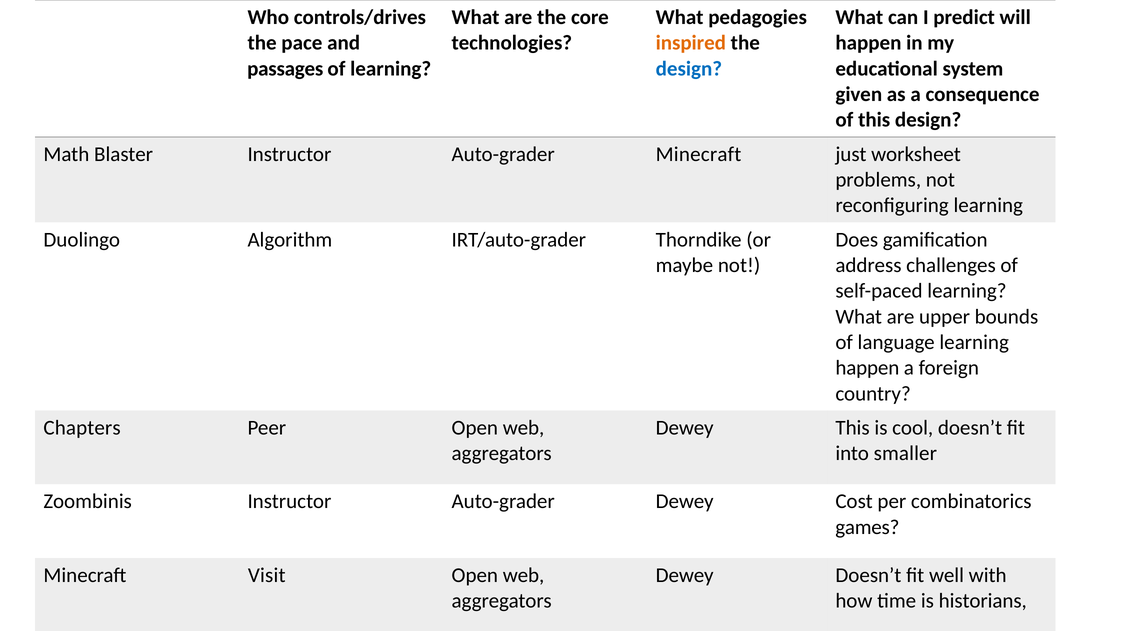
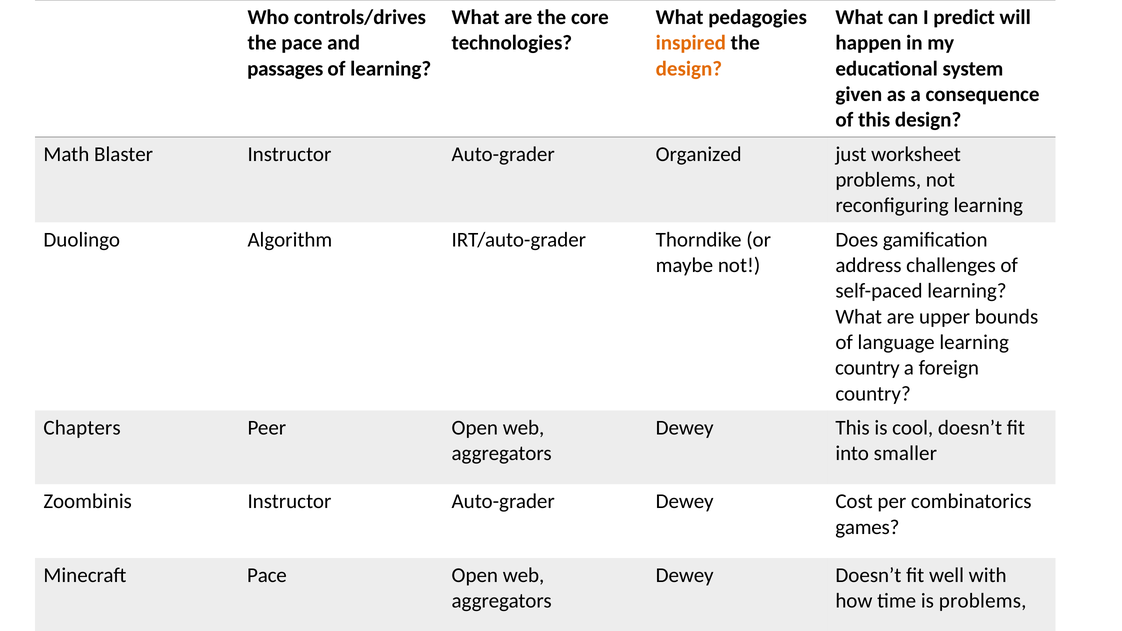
design at (689, 69) colour: blue -> orange
Auto-grader Minecraft: Minecraft -> Organized
happen at (867, 368): happen -> country
Minecraft Visit: Visit -> Pace
is historians: historians -> problems
